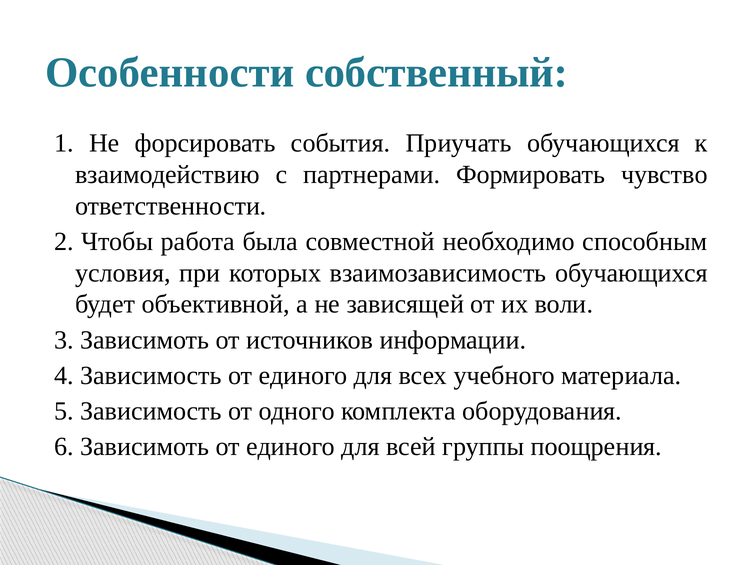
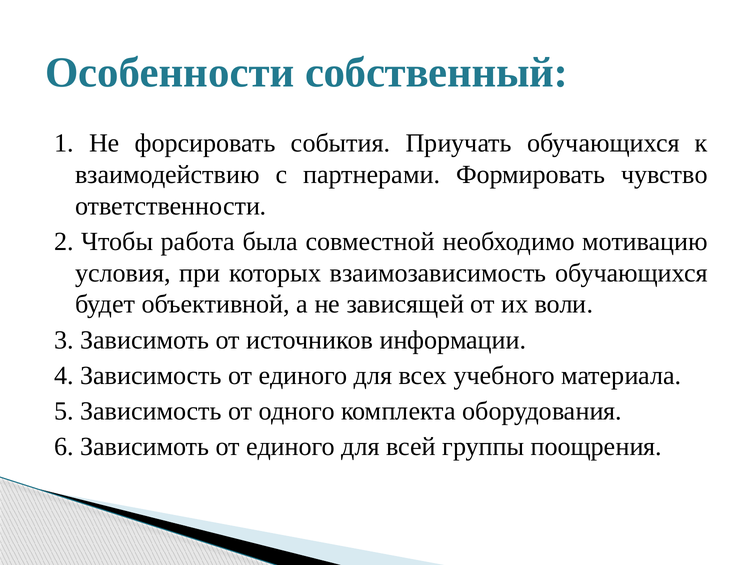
способным: способным -> мотивацию
